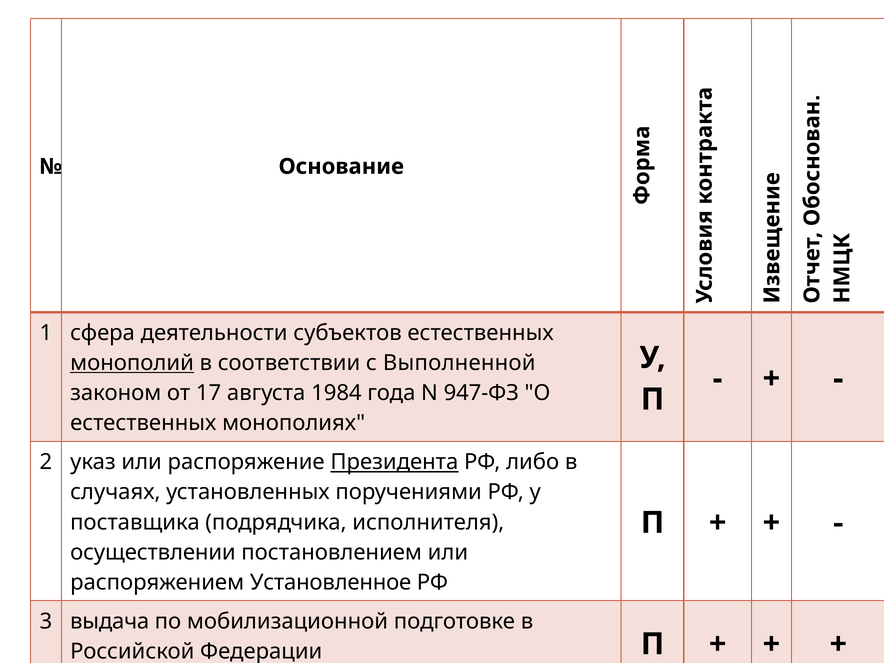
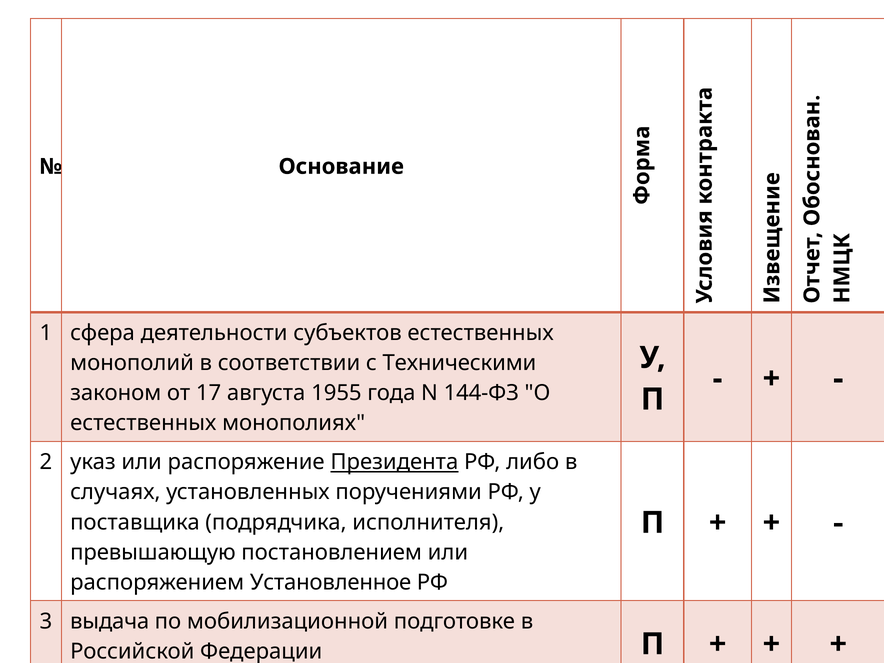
монополий underline: present -> none
Выполненной: Выполненной -> Техническими
1984: 1984 -> 1955
947-ФЗ: 947-ФЗ -> 144-ФЗ
осуществлении at (153, 552): осуществлении -> превышающую
